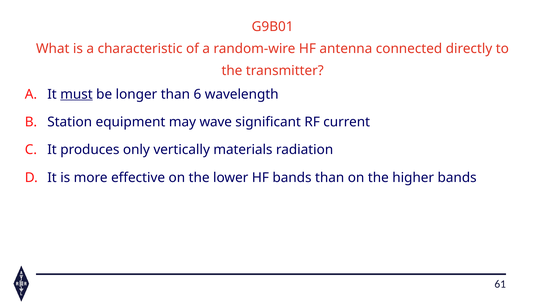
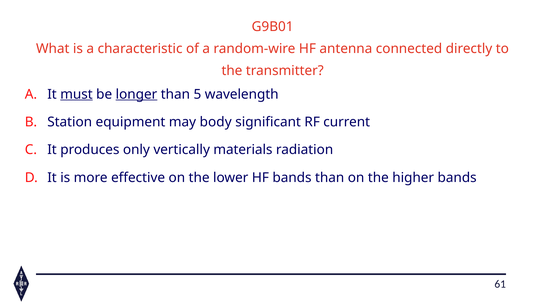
longer underline: none -> present
6: 6 -> 5
wave: wave -> body
